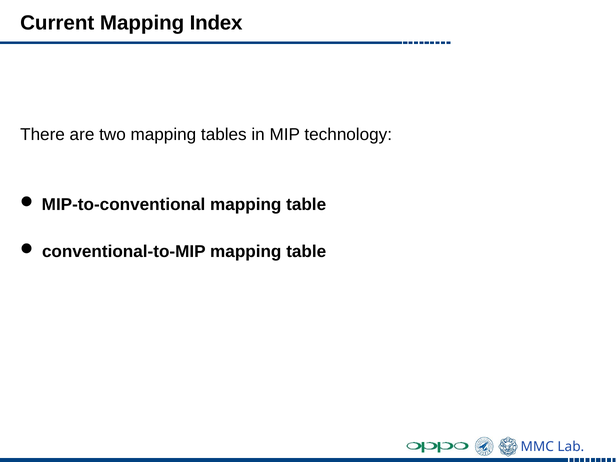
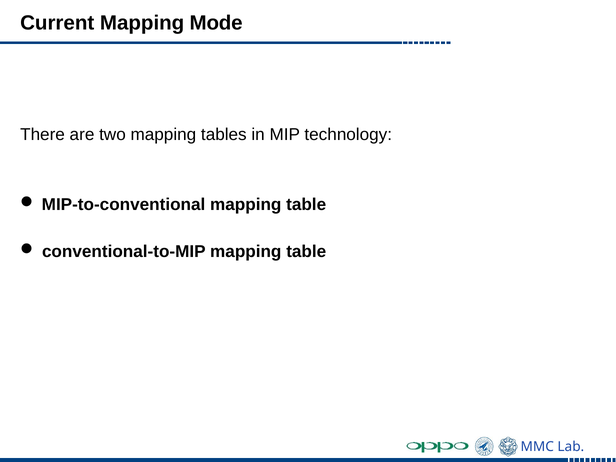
Index: Index -> Mode
